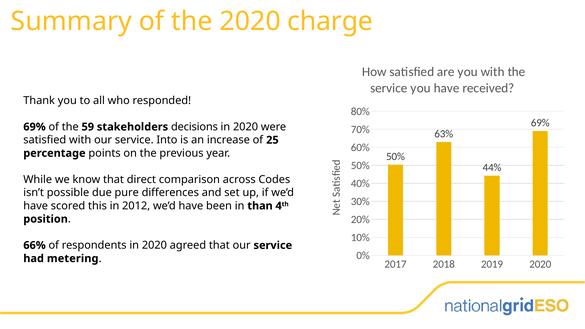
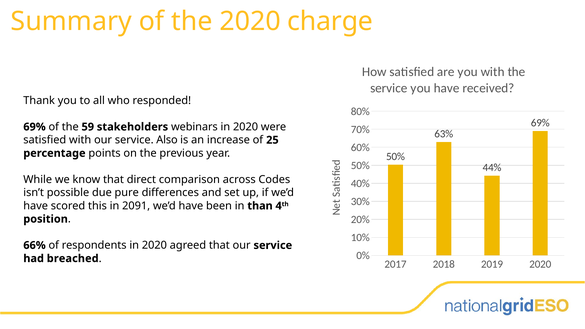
decisions: decisions -> webinars
Into: Into -> Also
2012: 2012 -> 2091
metering: metering -> breached
